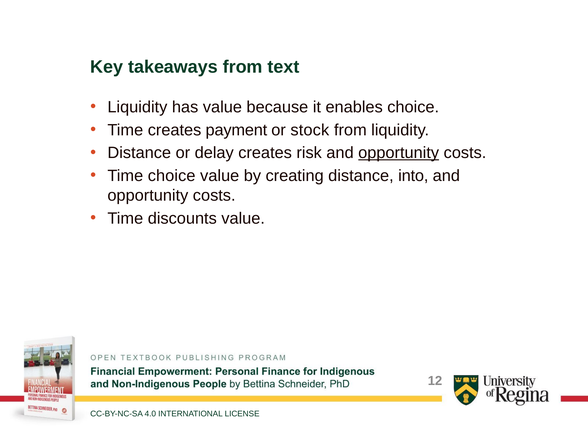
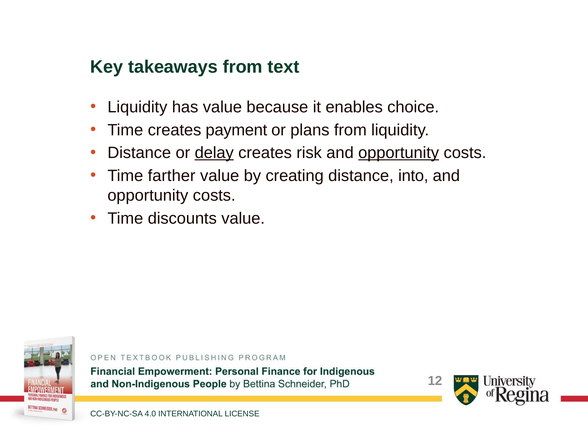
stock: stock -> plans
delay underline: none -> present
Time choice: choice -> farther
